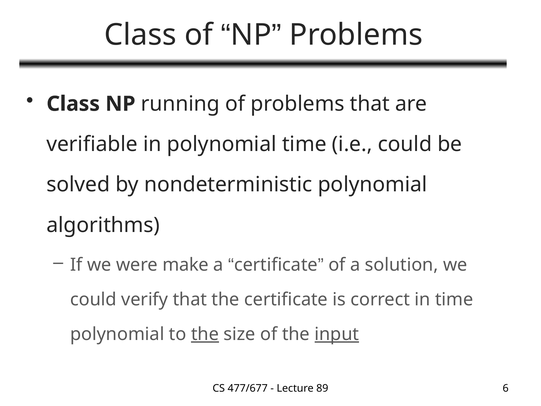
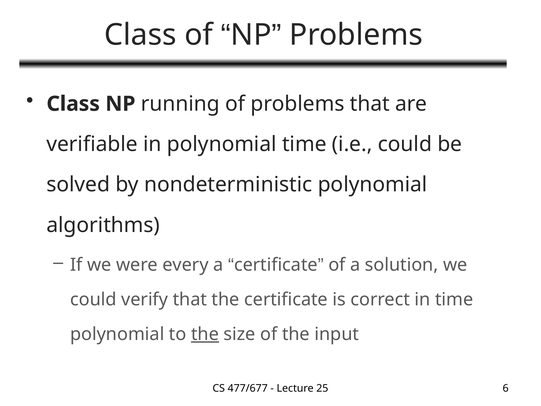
make: make -> every
input underline: present -> none
89: 89 -> 25
